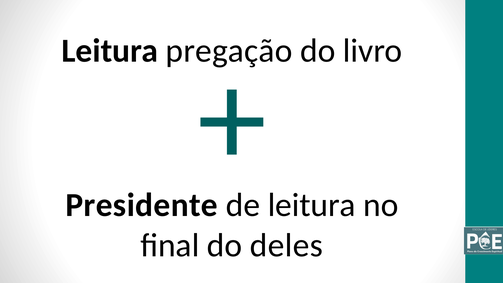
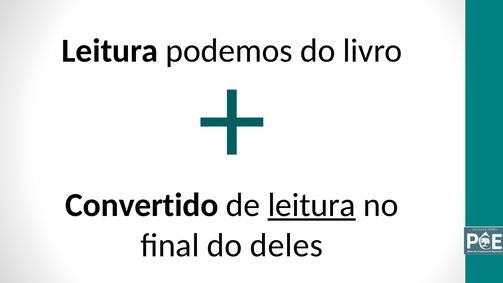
pregação: pregação -> podemos
Presidente: Presidente -> Convertido
leitura at (312, 205) underline: none -> present
